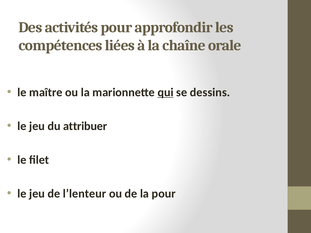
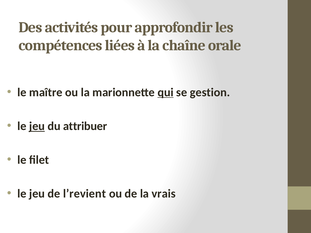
dessins: dessins -> gestion
jeu at (37, 126) underline: none -> present
l’lenteur: l’lenteur -> l’revient
la pour: pour -> vrais
